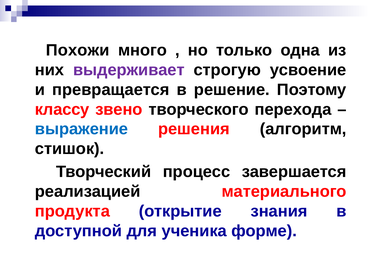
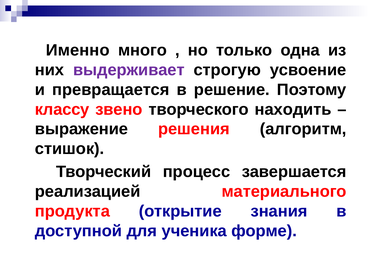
Похожи: Похожи -> Именно
перехода: перехода -> находить
выражение colour: blue -> black
